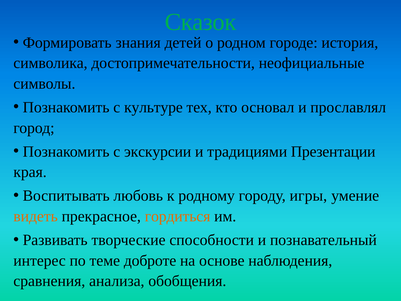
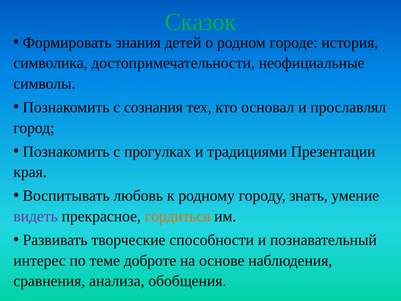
культуре: культуре -> сознания
экскурсии: экскурсии -> прогулках
игры: игры -> знать
видеть colour: orange -> purple
